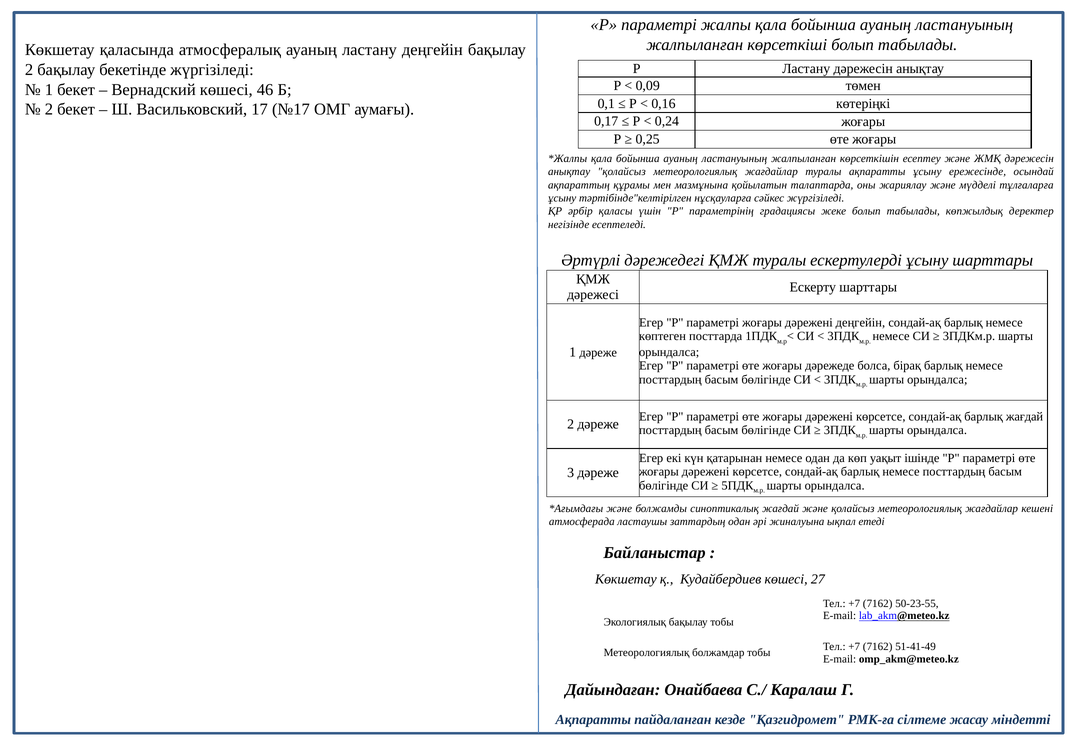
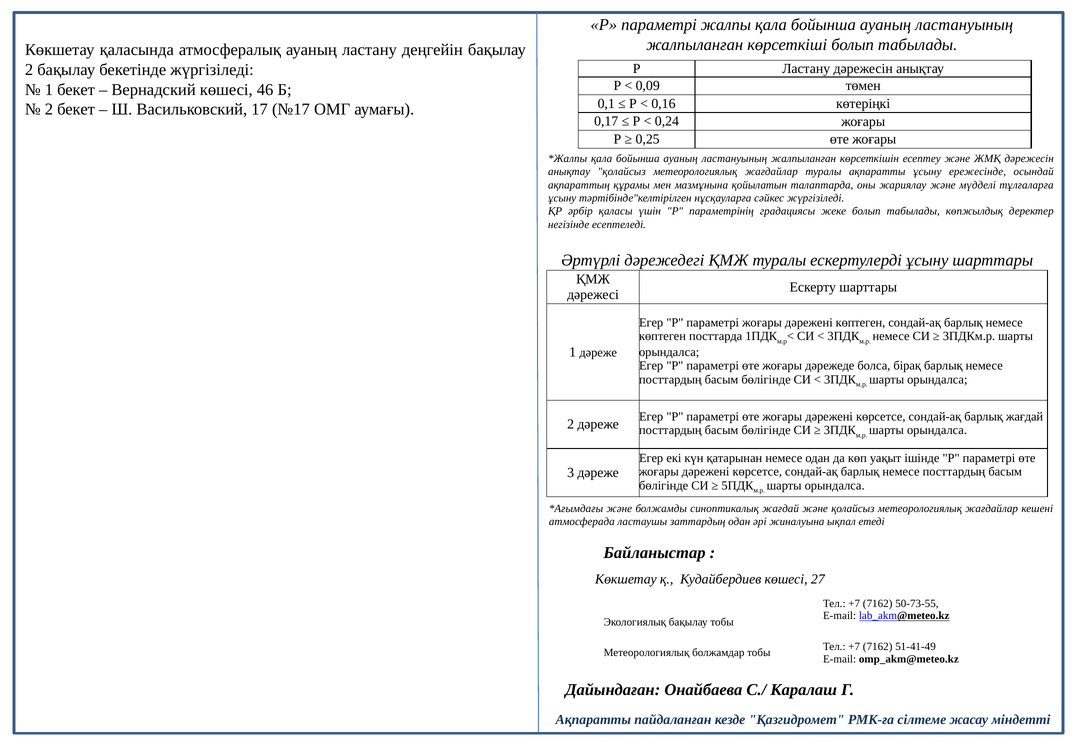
дәрежені деңгейін: деңгейін -> көптеген
50-23-55: 50-23-55 -> 50-73-55
